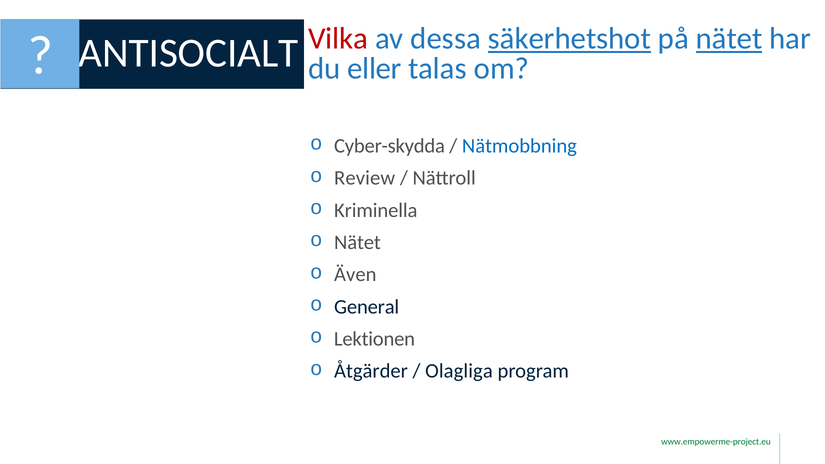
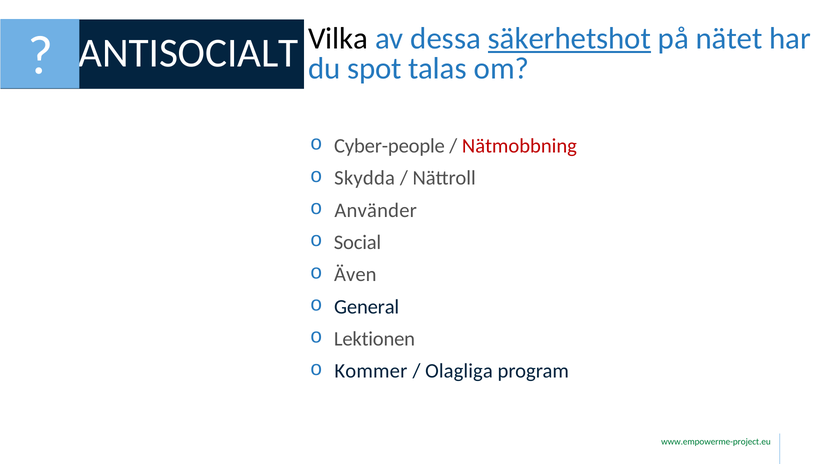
Vilka colour: red -> black
nätet at (729, 39) underline: present -> none
eller: eller -> spot
Cyber-skydda: Cyber-skydda -> Cyber-people
Nätmobbning colour: blue -> red
Review: Review -> Skydda
Kriminella: Kriminella -> Använder
Nätet at (357, 242): Nätet -> Social
Åtgärder: Åtgärder -> Kommer
